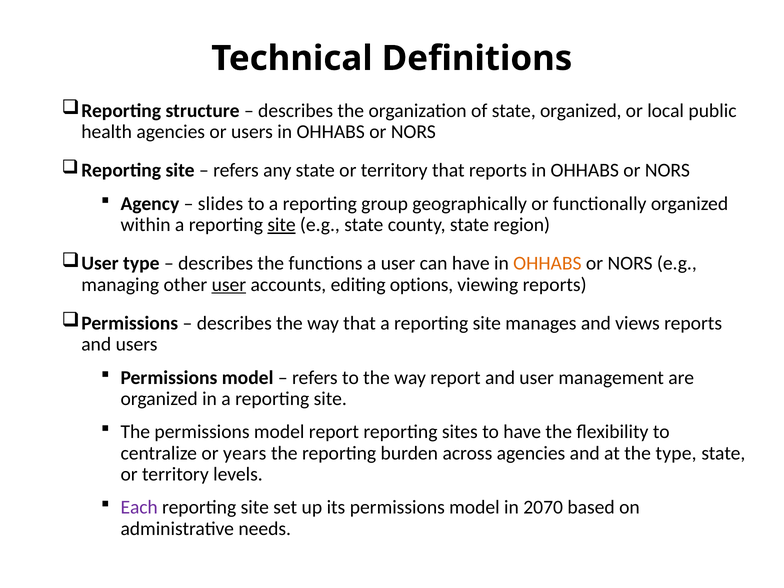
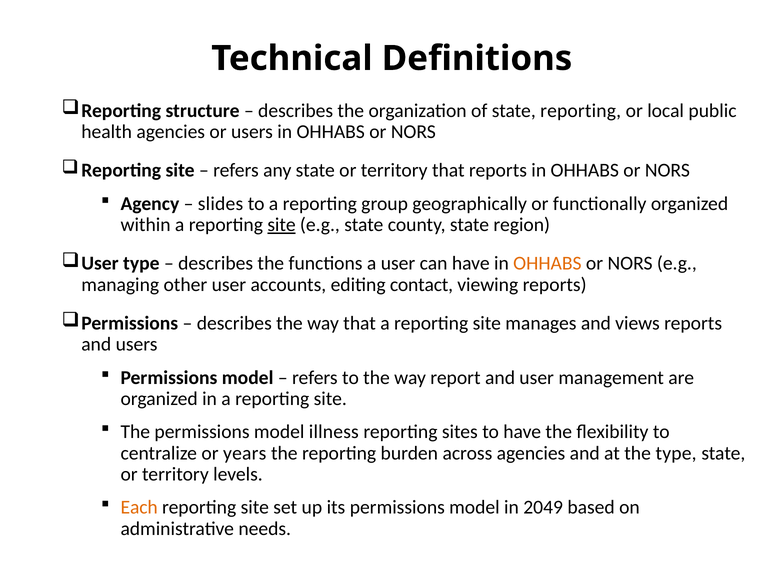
state organized: organized -> reporting
user at (229, 285) underline: present -> none
options: options -> contact
model report: report -> illness
Each colour: purple -> orange
2070: 2070 -> 2049
